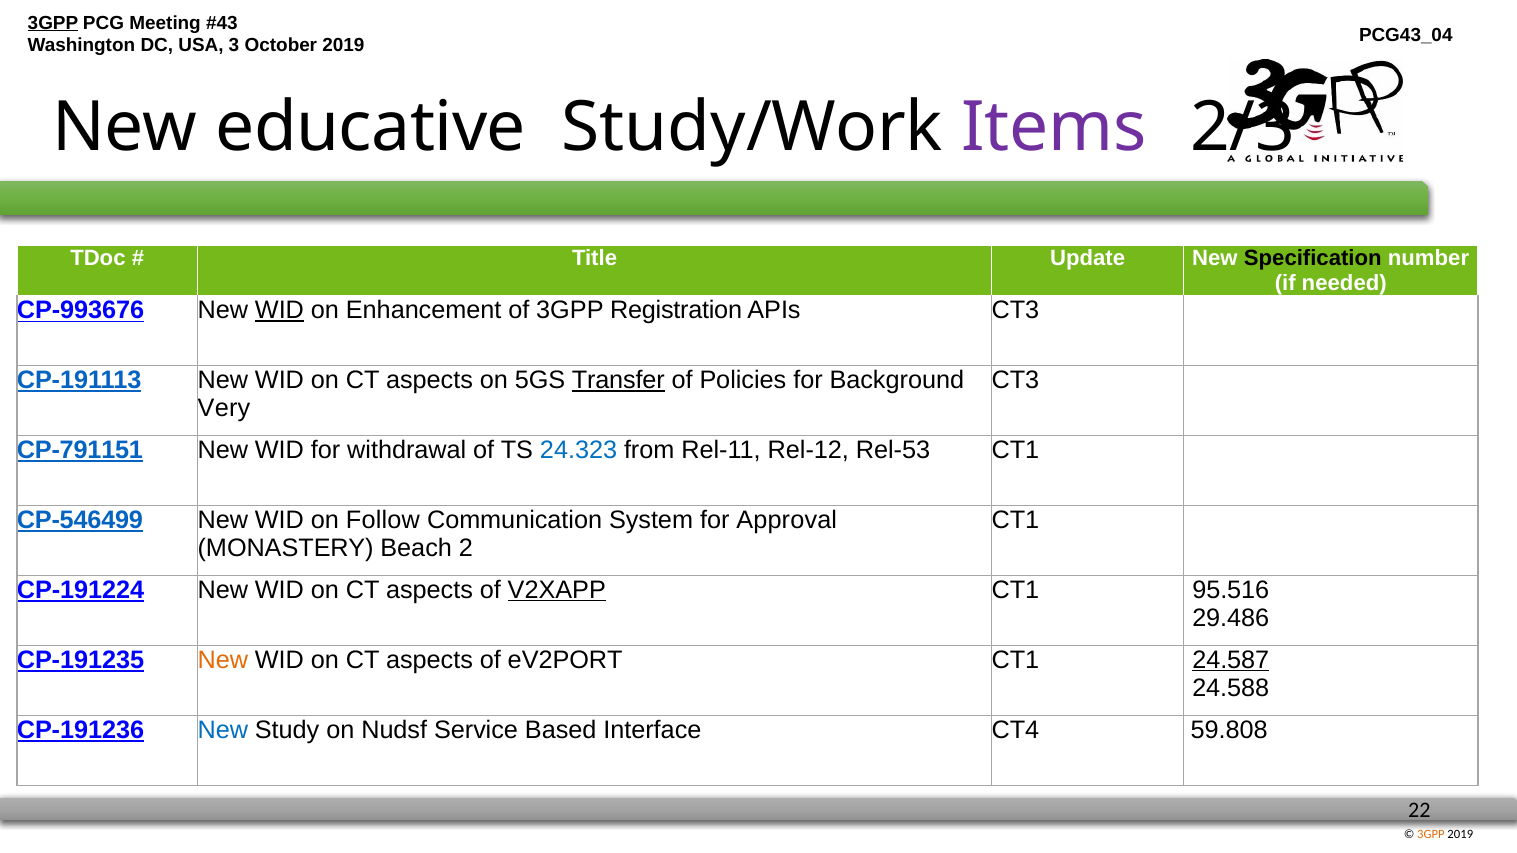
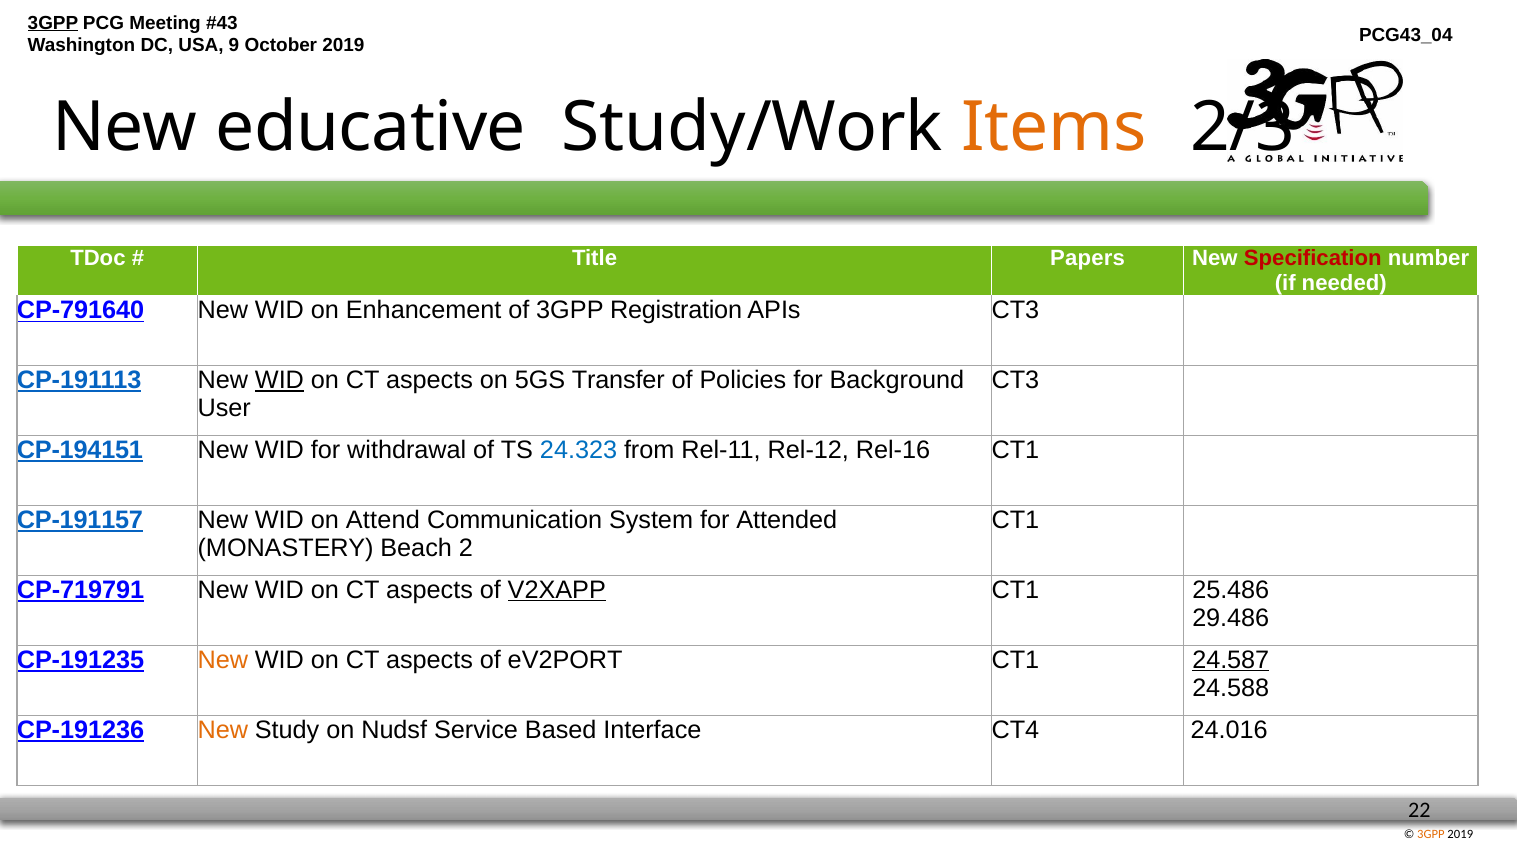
3: 3 -> 9
Items colour: purple -> orange
Update: Update -> Papers
Specification colour: black -> red
CP-993676: CP-993676 -> CP-791640
WID at (279, 310) underline: present -> none
WID at (279, 380) underline: none -> present
Transfer underline: present -> none
Very: Very -> User
CP-791151: CP-791151 -> CP-194151
Rel-53: Rel-53 -> Rel-16
CP-546499: CP-546499 -> CP-191157
Follow: Follow -> Attend
Approval: Approval -> Attended
CP-191224: CP-191224 -> CP-719791
95.516: 95.516 -> 25.486
New at (223, 730) colour: blue -> orange
59.808: 59.808 -> 24.016
